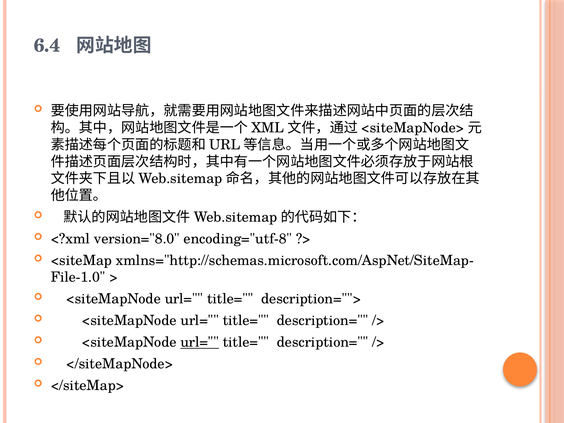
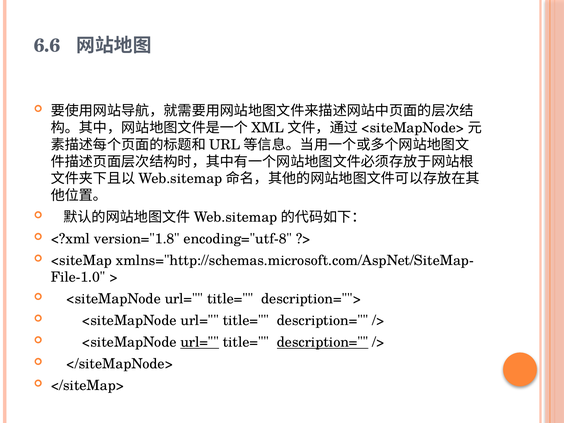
6.4: 6.4 -> 6.6
version="8.0: version="8.0 -> version="1.8
description= at (323, 342) underline: none -> present
